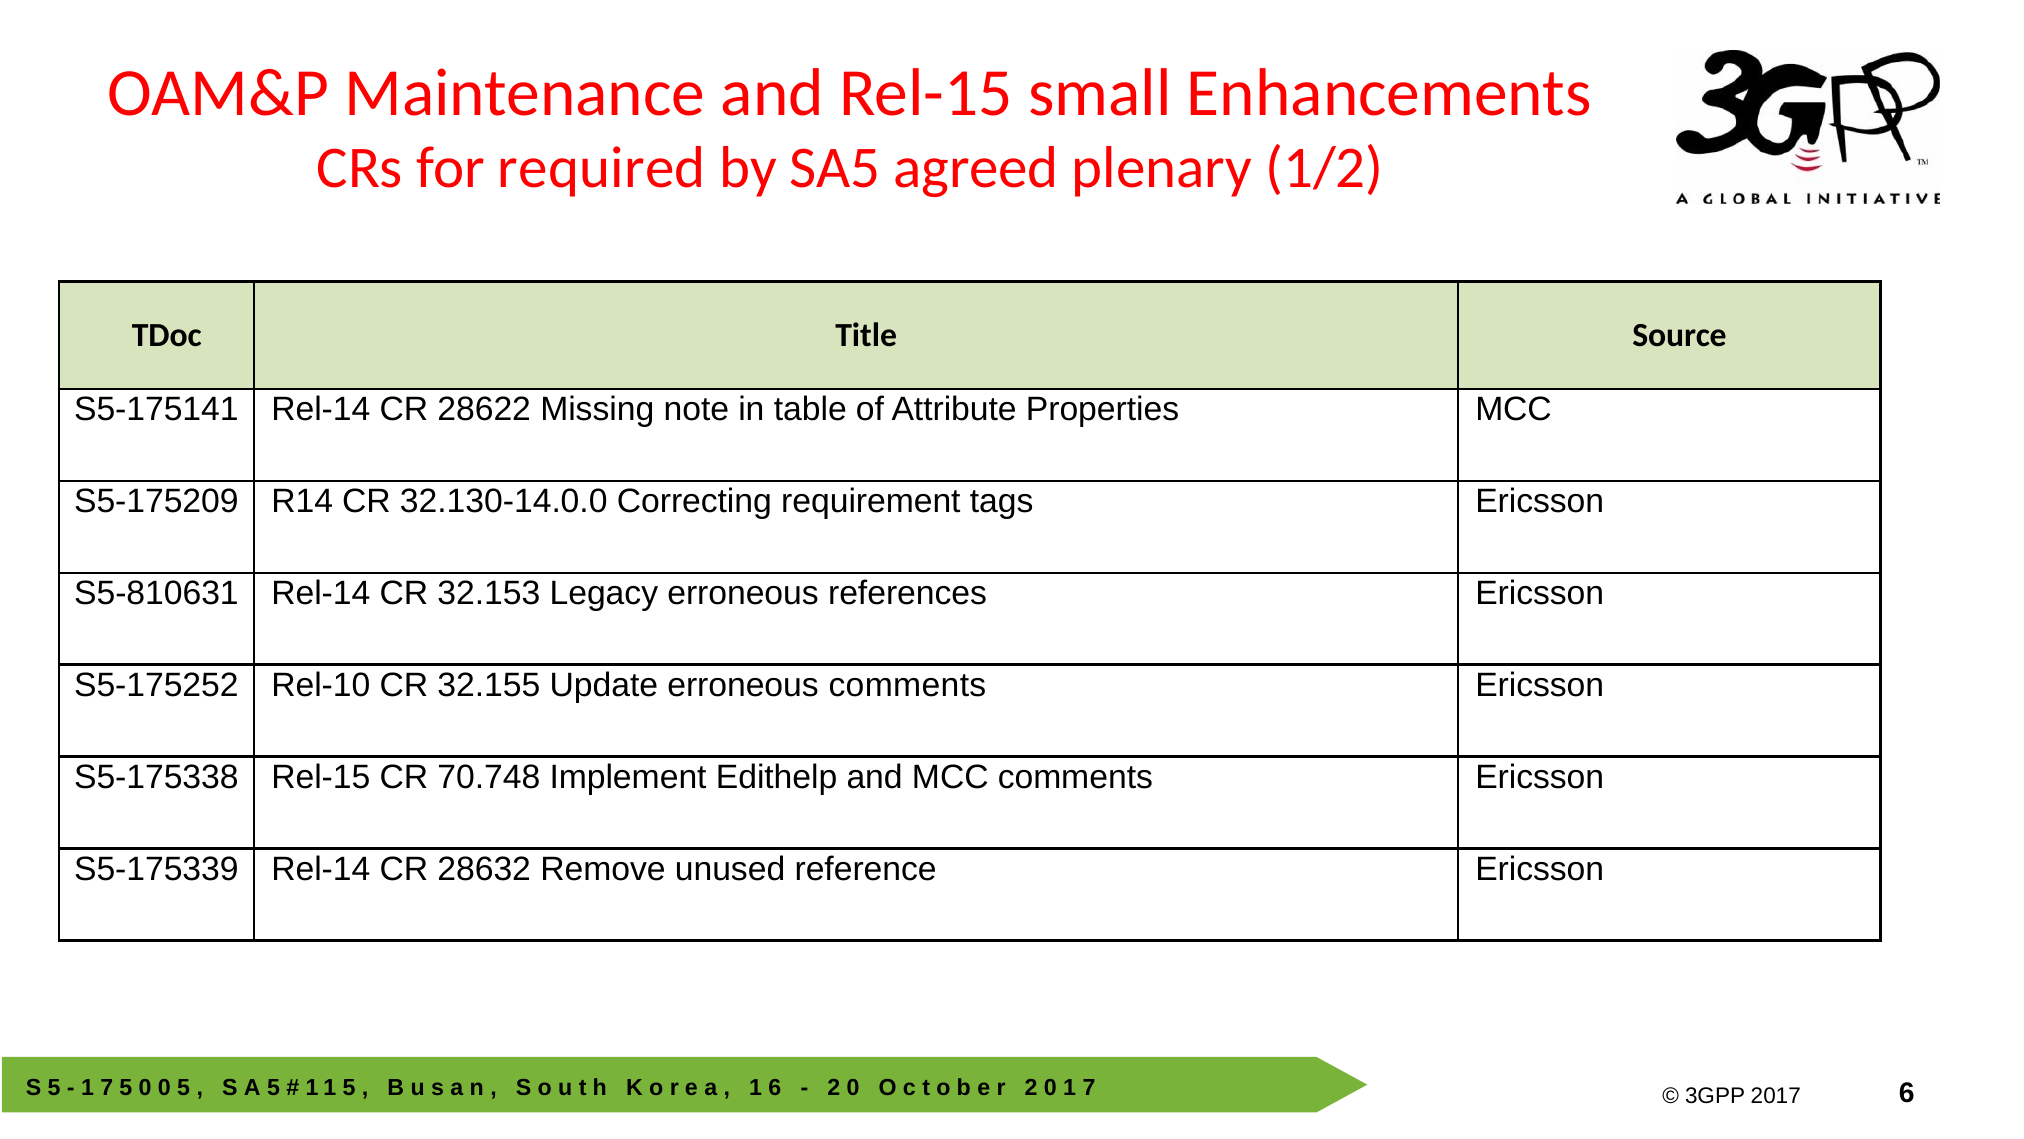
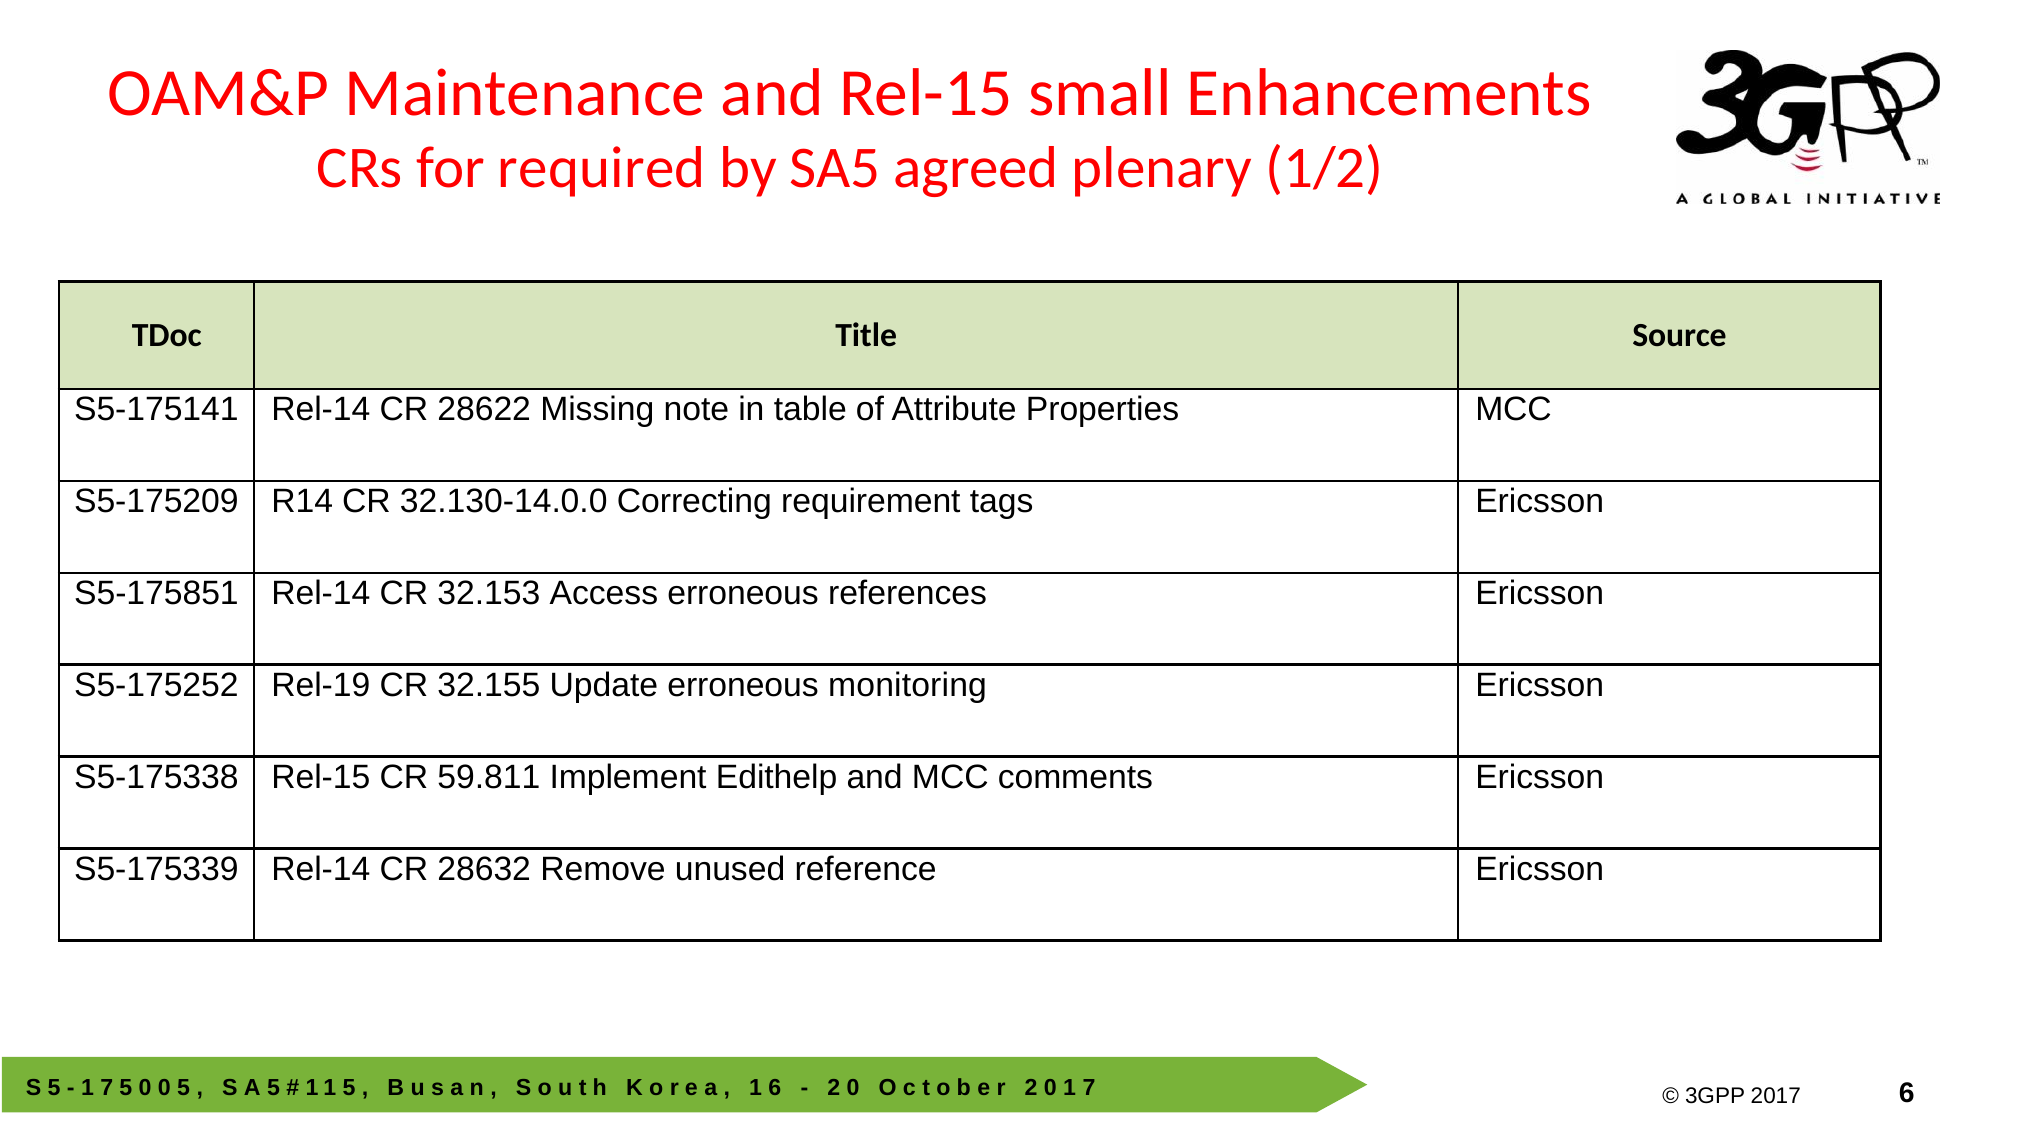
S5-810631: S5-810631 -> S5-175851
Legacy: Legacy -> Access
Rel-10: Rel-10 -> Rel-19
erroneous comments: comments -> monitoring
70.748: 70.748 -> 59.811
